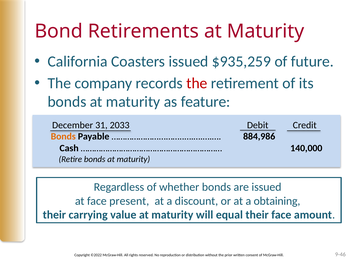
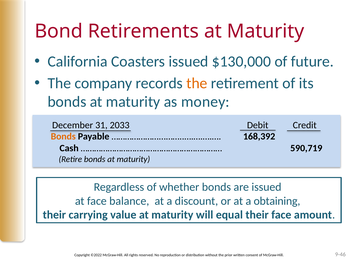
$935,259: $935,259 -> $130,000
the at (197, 83) colour: red -> orange
feature: feature -> money
884,986: 884,986 -> 168,392
140,000: 140,000 -> 590,719
present: present -> balance
